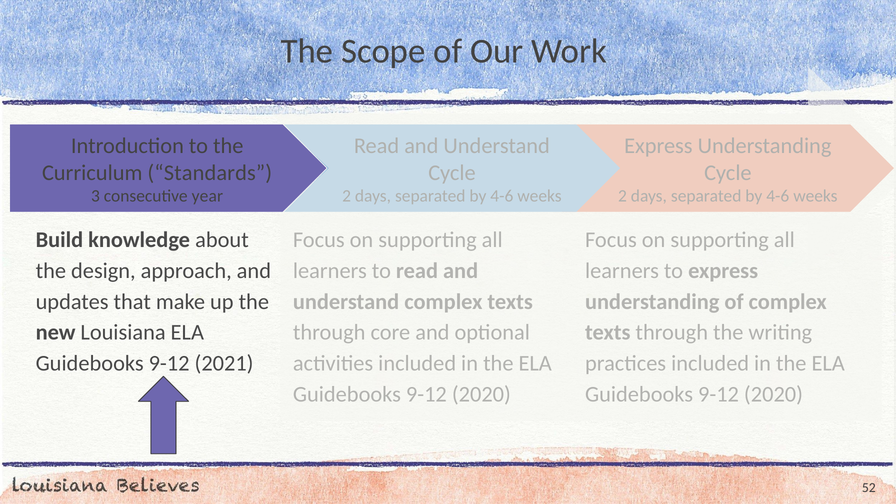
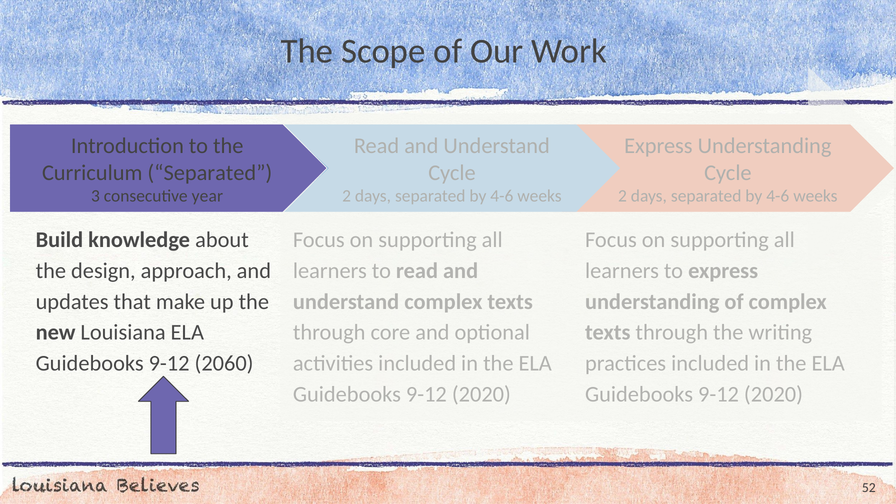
Curriculum Standards: Standards -> Separated
2021: 2021 -> 2060
